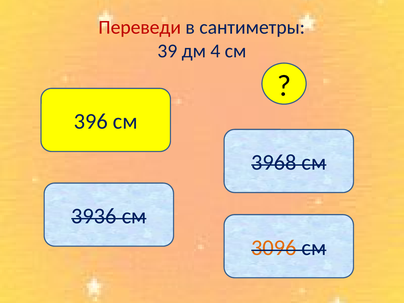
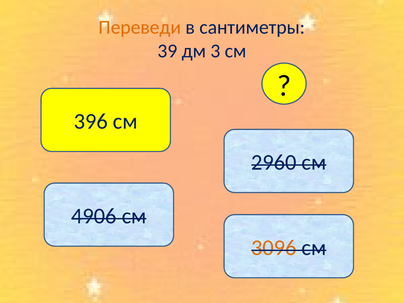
Переведи colour: red -> orange
4: 4 -> 3
3968: 3968 -> 2960
3936: 3936 -> 4906
